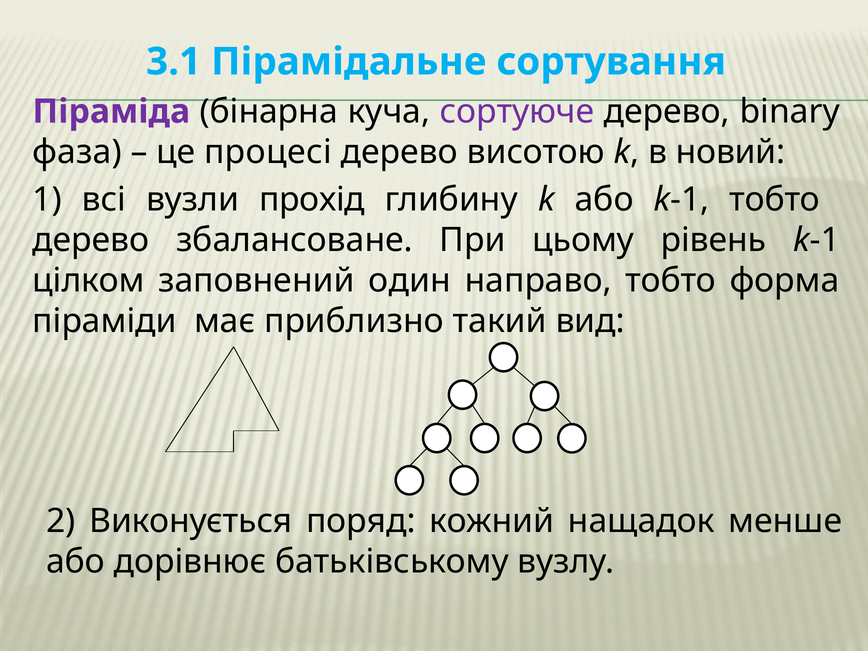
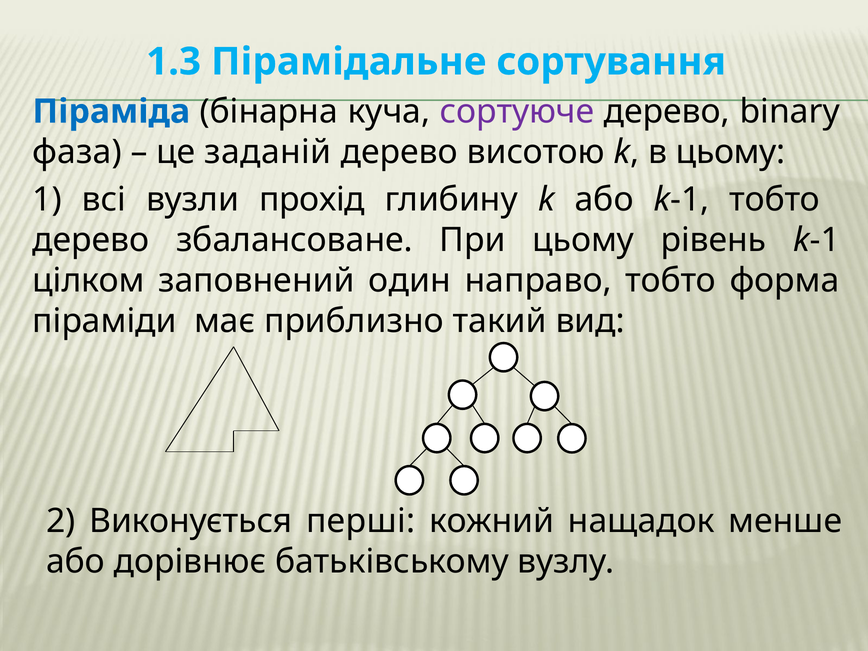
3.1: 3.1 -> 1.3
Піраміда colour: purple -> blue
процесі: процесі -> заданій
в новий: новий -> цьому
поряд: поряд -> перші
